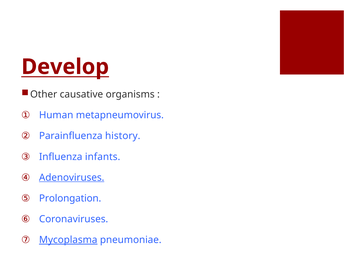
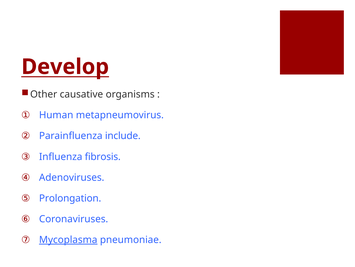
history: history -> include
infants: infants -> fibrosis
Adenoviruses underline: present -> none
